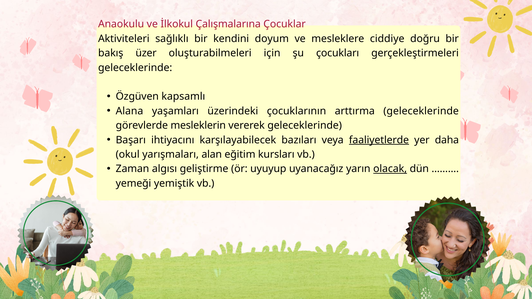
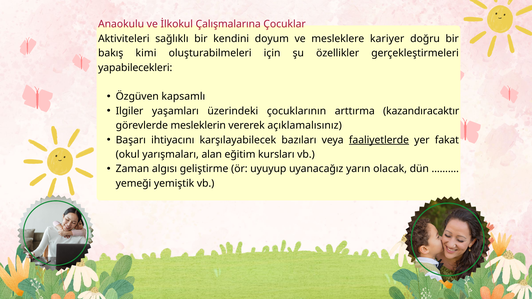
ciddiye: ciddiye -> kariyer
üzer: üzer -> kimi
çocukları: çocukları -> özellikler
geleceklerinde at (135, 68): geleceklerinde -> yapabilecekleri
Alana: Alana -> Ilgiler
arttırma geleceklerinde: geleceklerinde -> kazandıracaktır
vererek geleceklerinde: geleceklerinde -> açıklamalısınız
daha: daha -> fakat
olacak underline: present -> none
